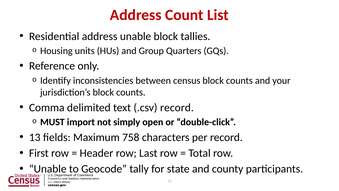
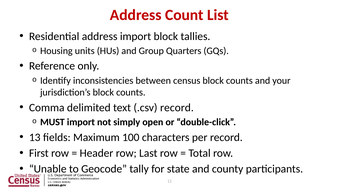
address unable: unable -> import
758: 758 -> 100
